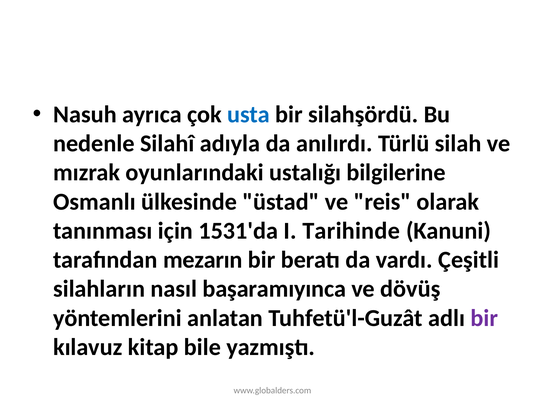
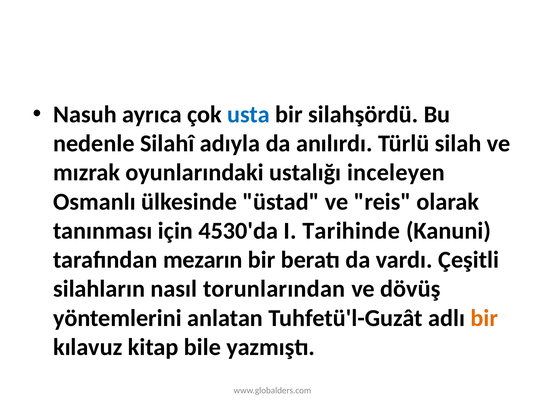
bilgilerine: bilgilerine -> inceleyen
1531'da: 1531'da -> 4530'da
başaramıyınca: başaramıyınca -> torunlarından
bir at (484, 318) colour: purple -> orange
